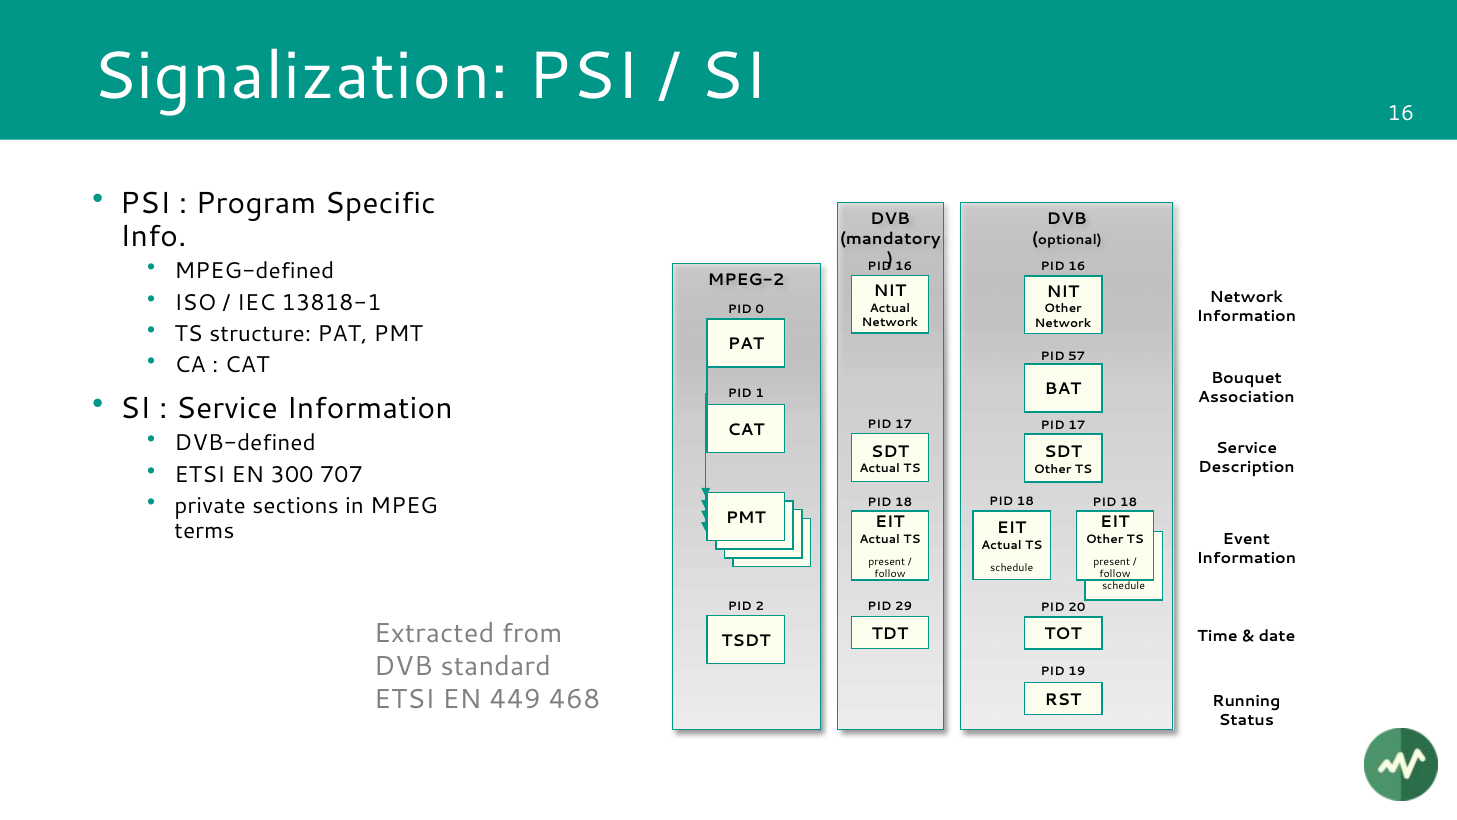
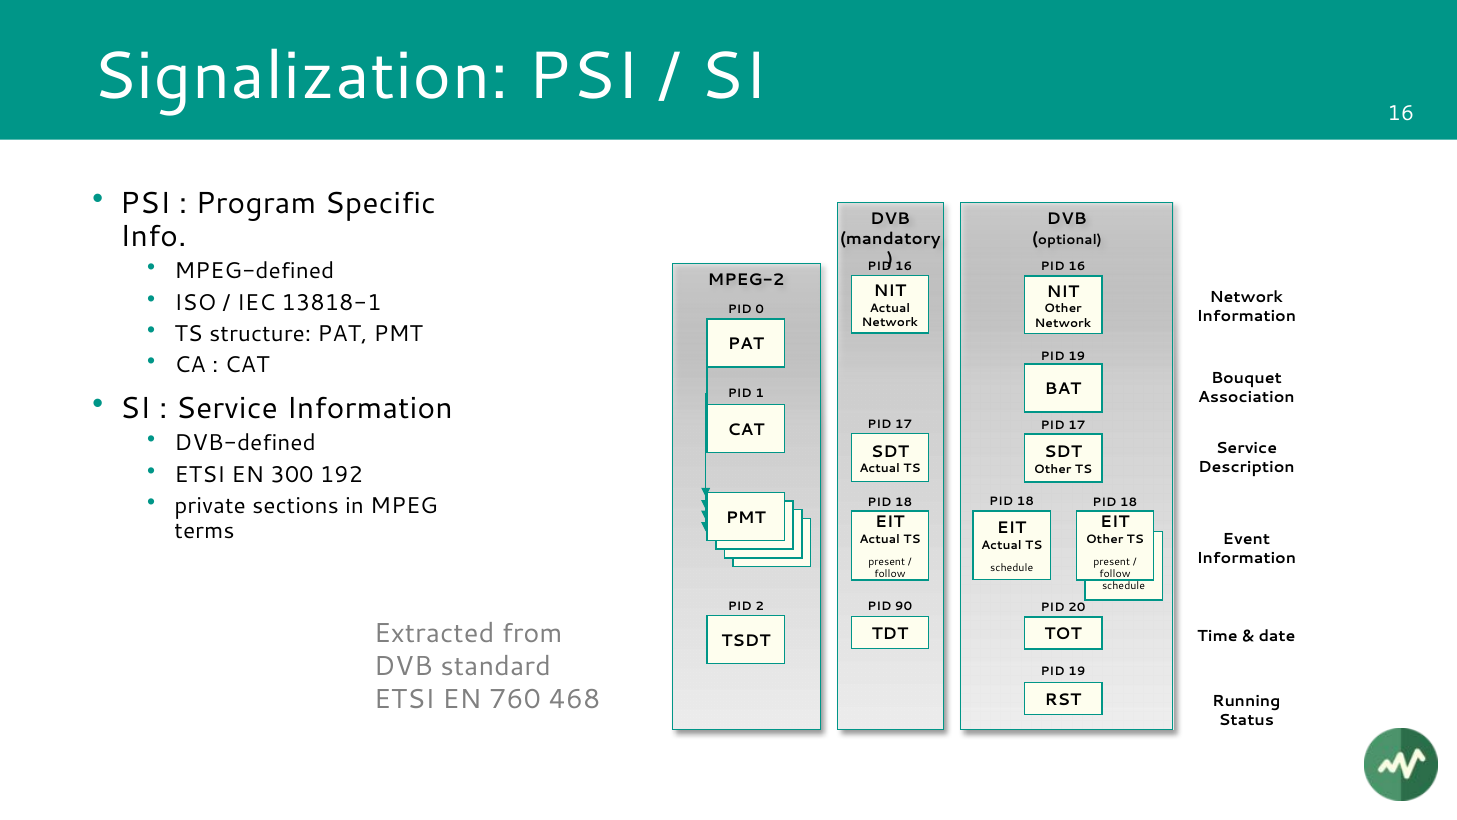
57 at (1077, 356): 57 -> 19
707: 707 -> 192
29: 29 -> 90
449: 449 -> 760
